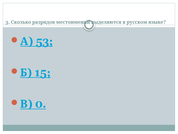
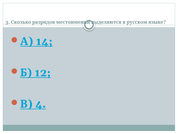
53: 53 -> 14
15: 15 -> 12
0: 0 -> 4
